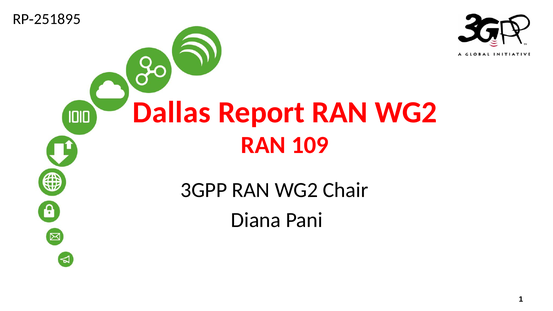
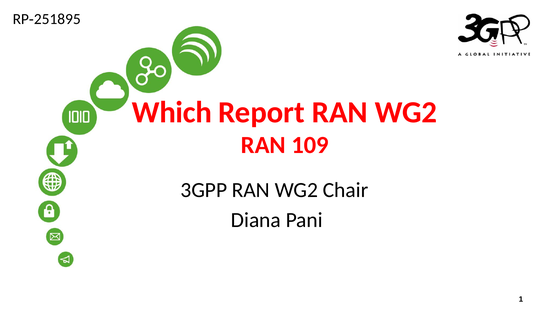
Dallas: Dallas -> Which
